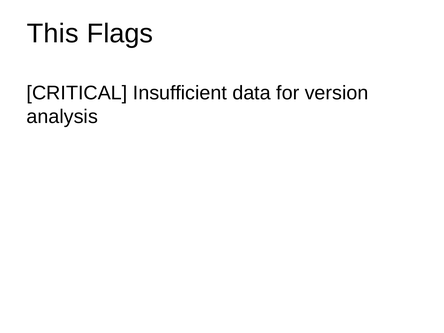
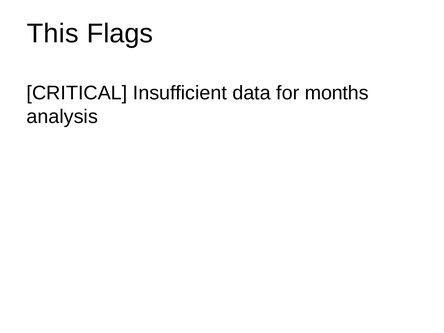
version: version -> months
